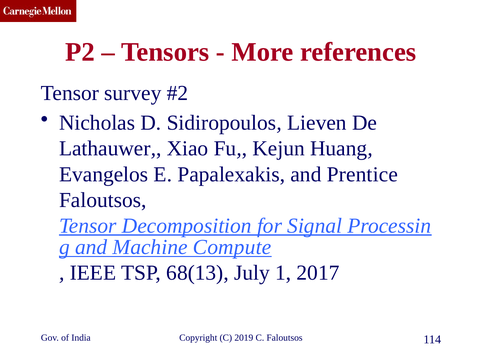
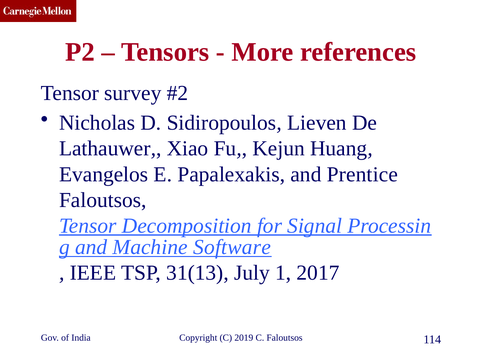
Compute: Compute -> Software
68(13: 68(13 -> 31(13
